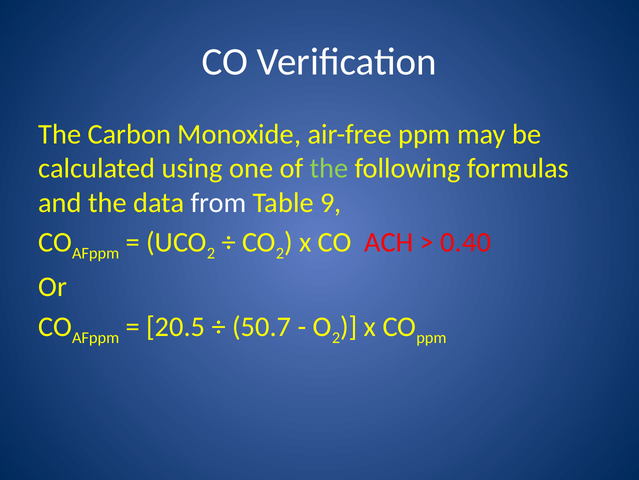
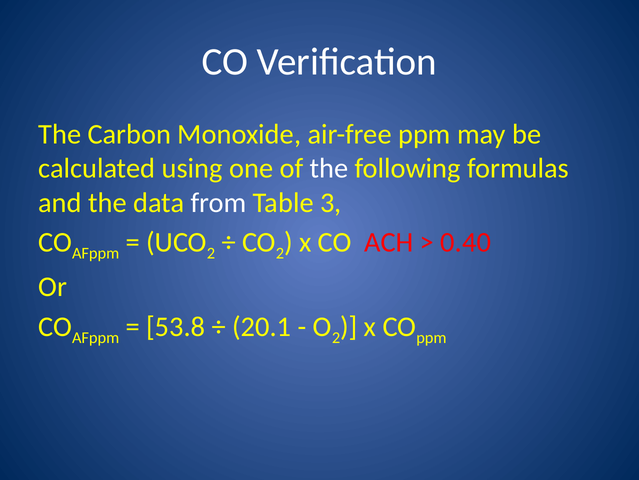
the at (329, 168) colour: light green -> white
9: 9 -> 3
20.5: 20.5 -> 53.8
50.7: 50.7 -> 20.1
